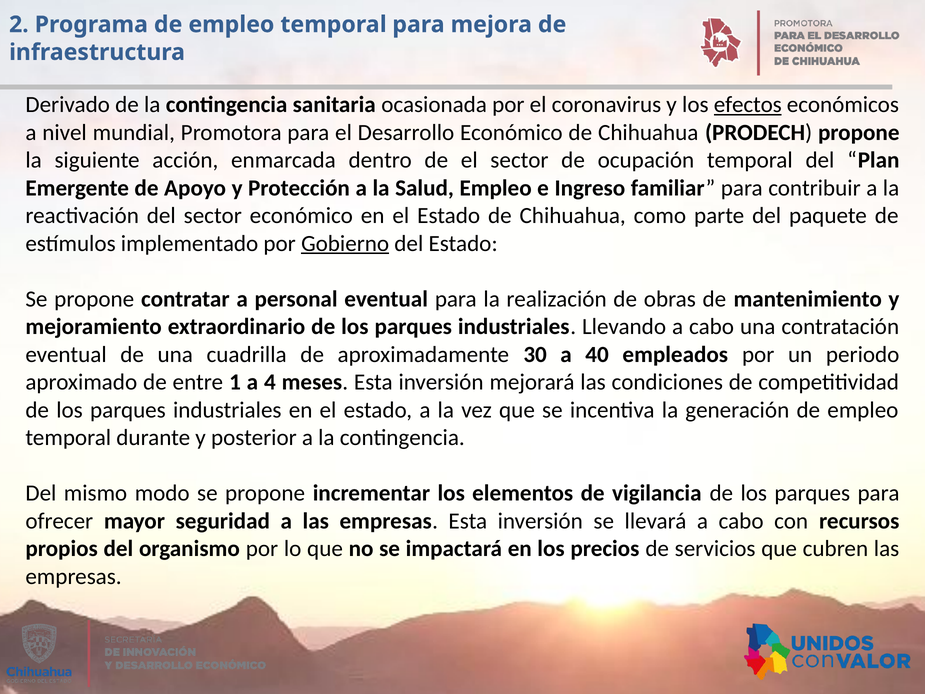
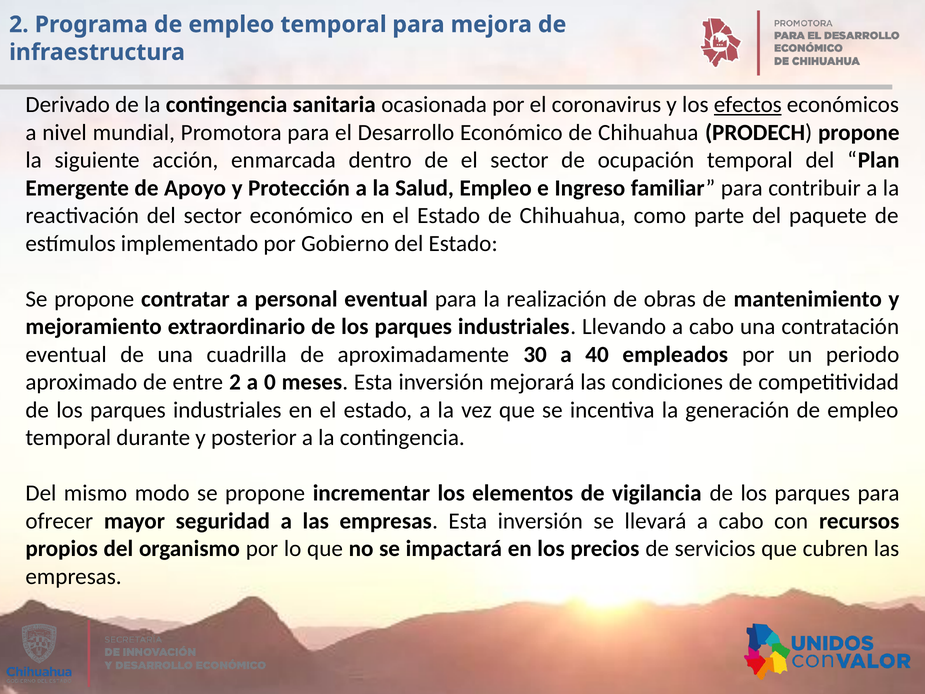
Gobierno underline: present -> none
entre 1: 1 -> 2
4: 4 -> 0
